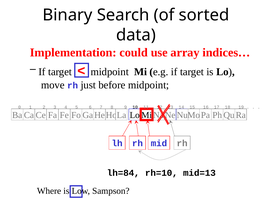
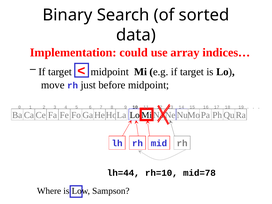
lh=84: lh=84 -> lh=44
mid=13: mid=13 -> mid=78
